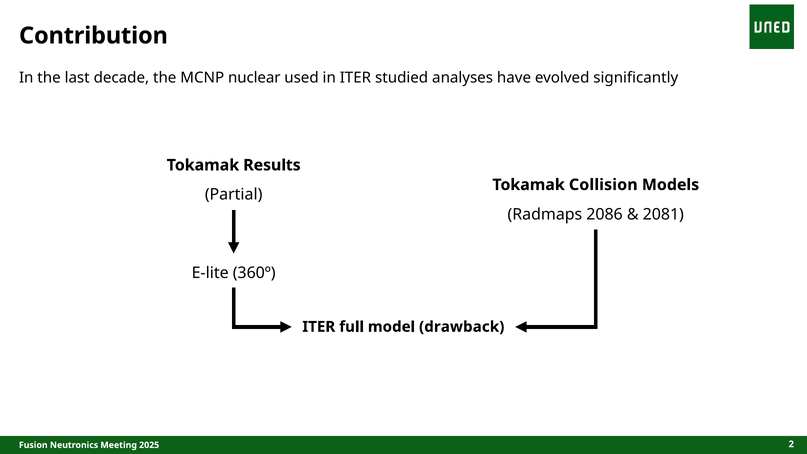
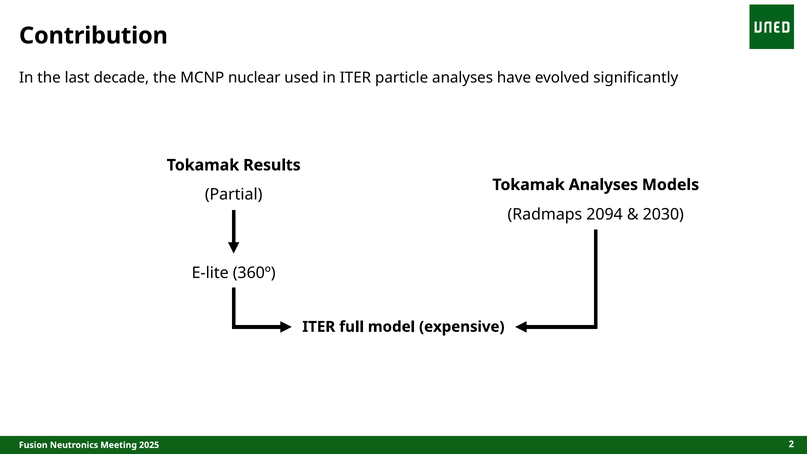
studied: studied -> particle
Tokamak Collision: Collision -> Analyses
2086: 2086 -> 2094
2081: 2081 -> 2030
drawback: drawback -> expensive
